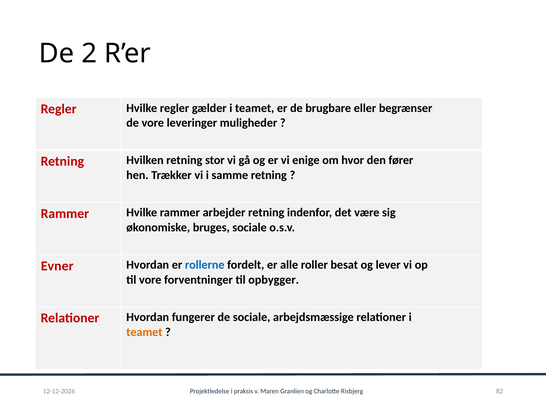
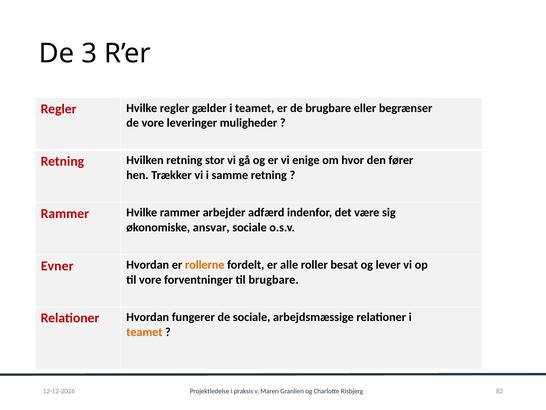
2: 2 -> 3
arbejder retning: retning -> adfærd
bruges: bruges -> ansvar
rollerne colour: blue -> orange
til opbygger: opbygger -> brugbare
